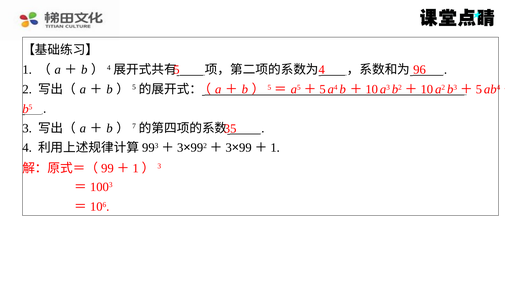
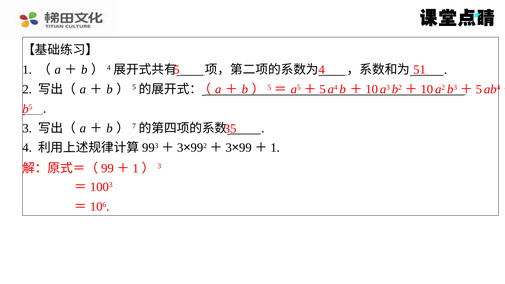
96: 96 -> 51
